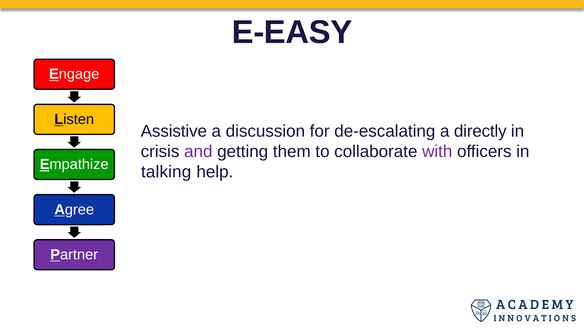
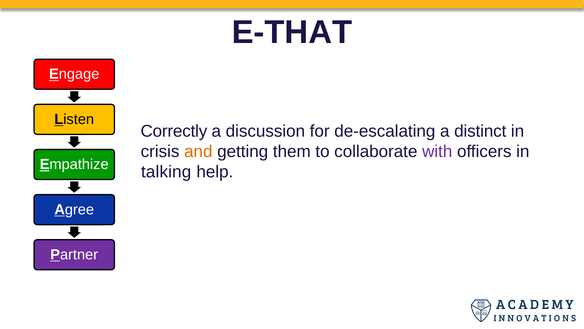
E-EASY: E-EASY -> E-THAT
Assistive: Assistive -> Correctly
directly: directly -> distinct
and colour: purple -> orange
